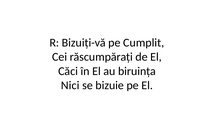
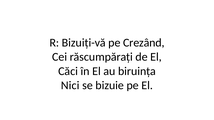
Cumplit: Cumplit -> Crezând
